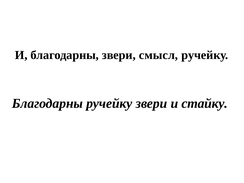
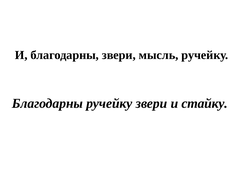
смысл: смысл -> мысль
